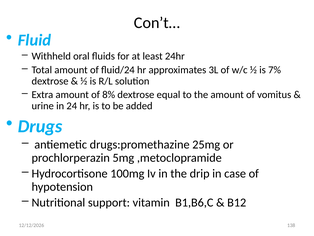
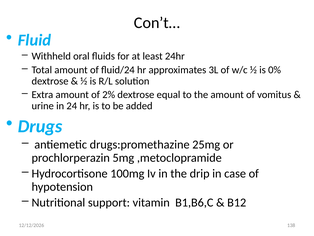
7%: 7% -> 0%
8%: 8% -> 2%
